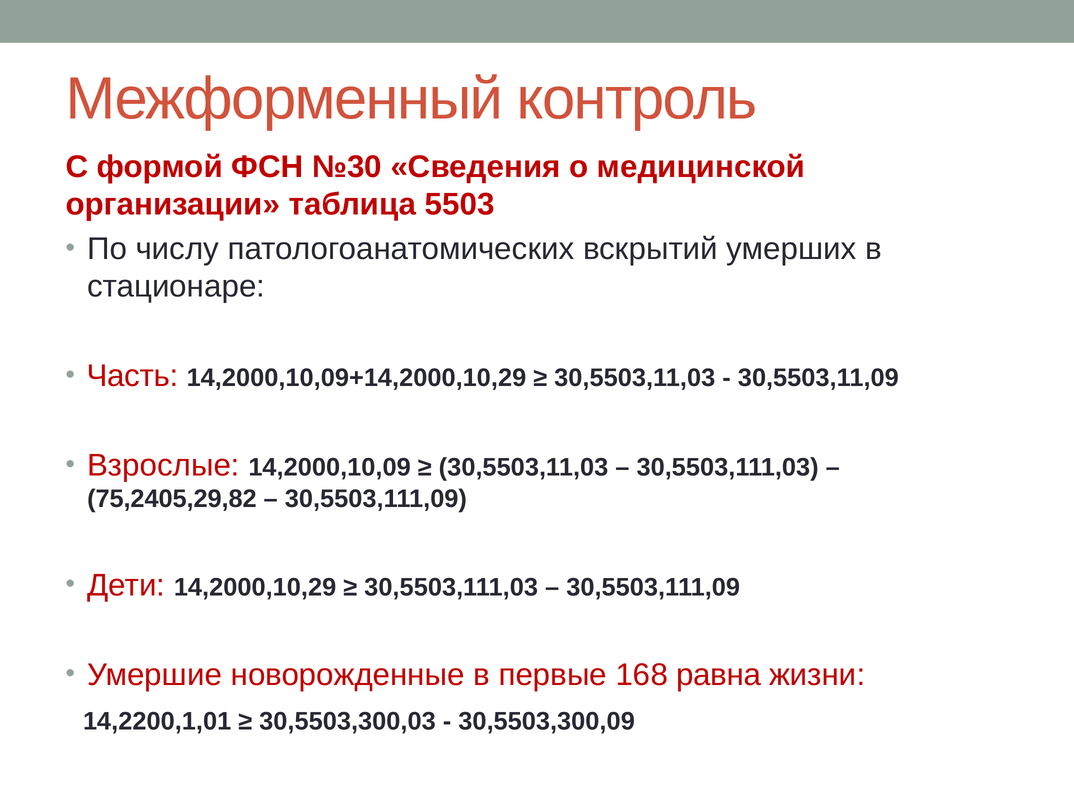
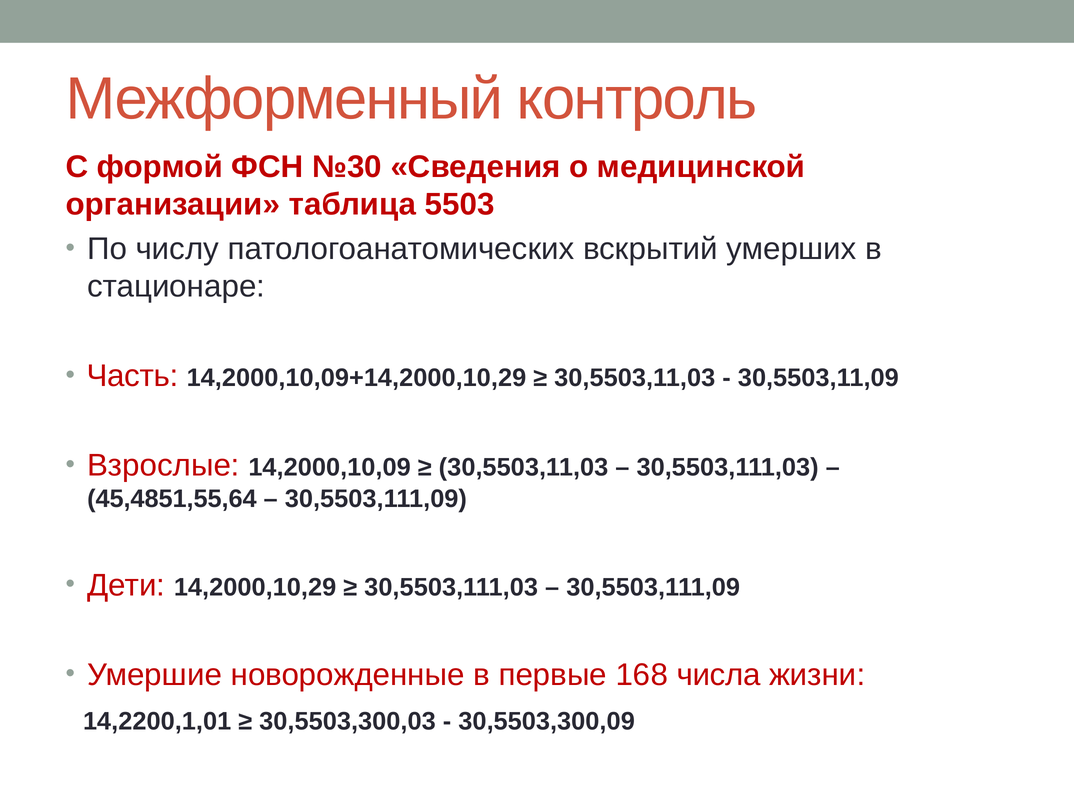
75,2405,29,82: 75,2405,29,82 -> 45,4851,55,64
равна: равна -> числа
